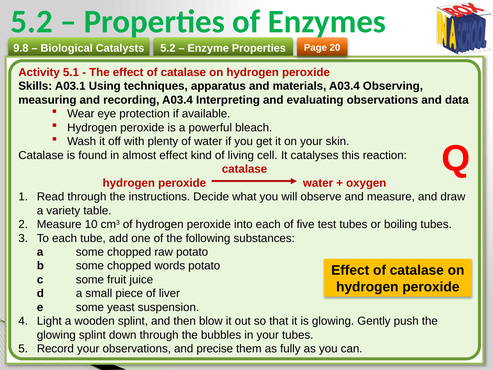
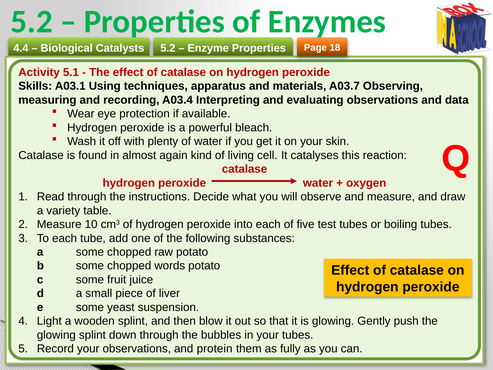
9.8: 9.8 -> 4.4
20: 20 -> 18
materials A03.4: A03.4 -> A03.7
almost effect: effect -> again
precise: precise -> protein
